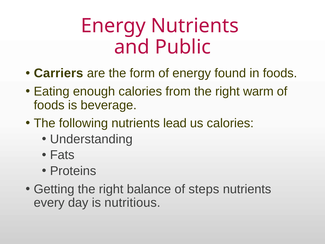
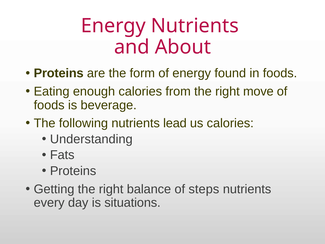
Public: Public -> About
Carriers at (59, 73): Carriers -> Proteins
warm: warm -> move
nutritious: nutritious -> situations
